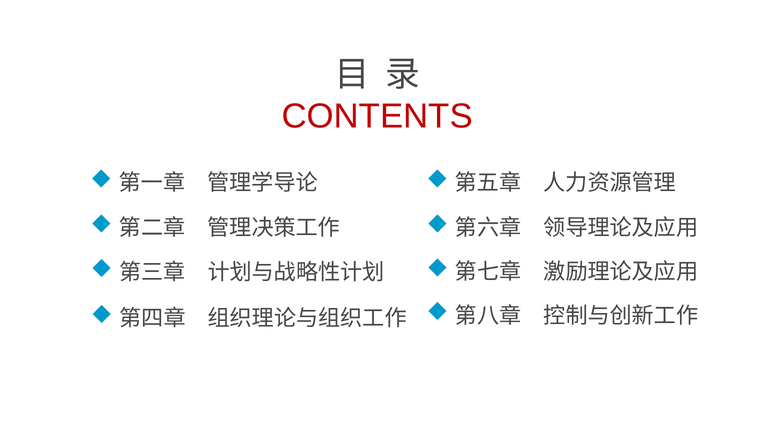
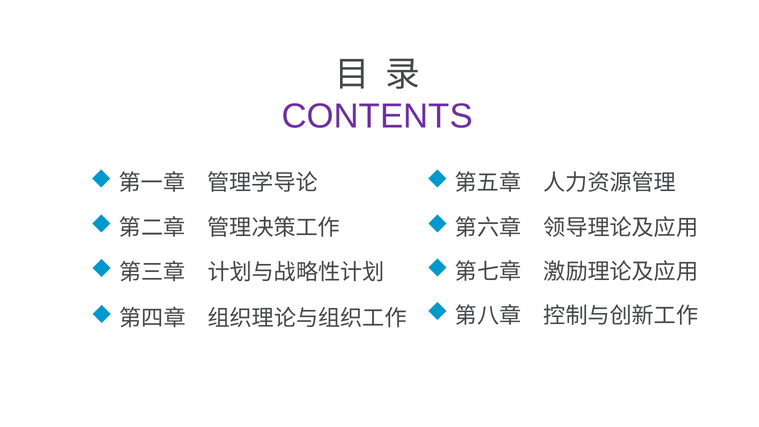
CONTENTS colour: red -> purple
